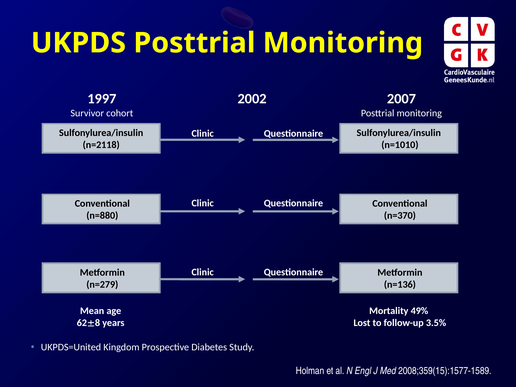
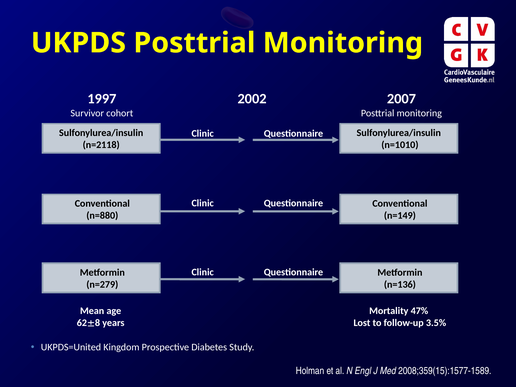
n=370: n=370 -> n=149
49%: 49% -> 47%
